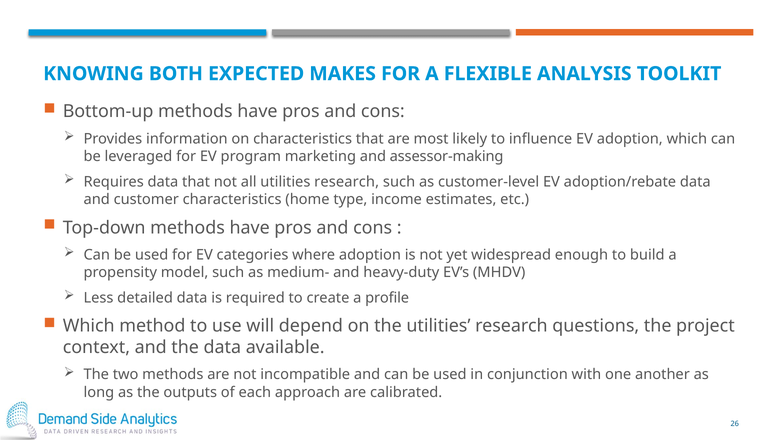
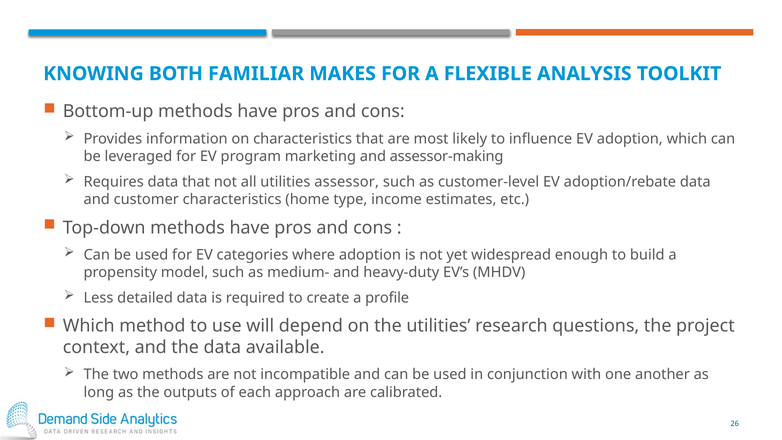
EXPECTED: EXPECTED -> FAMILIAR
all utilities research: research -> assessor
